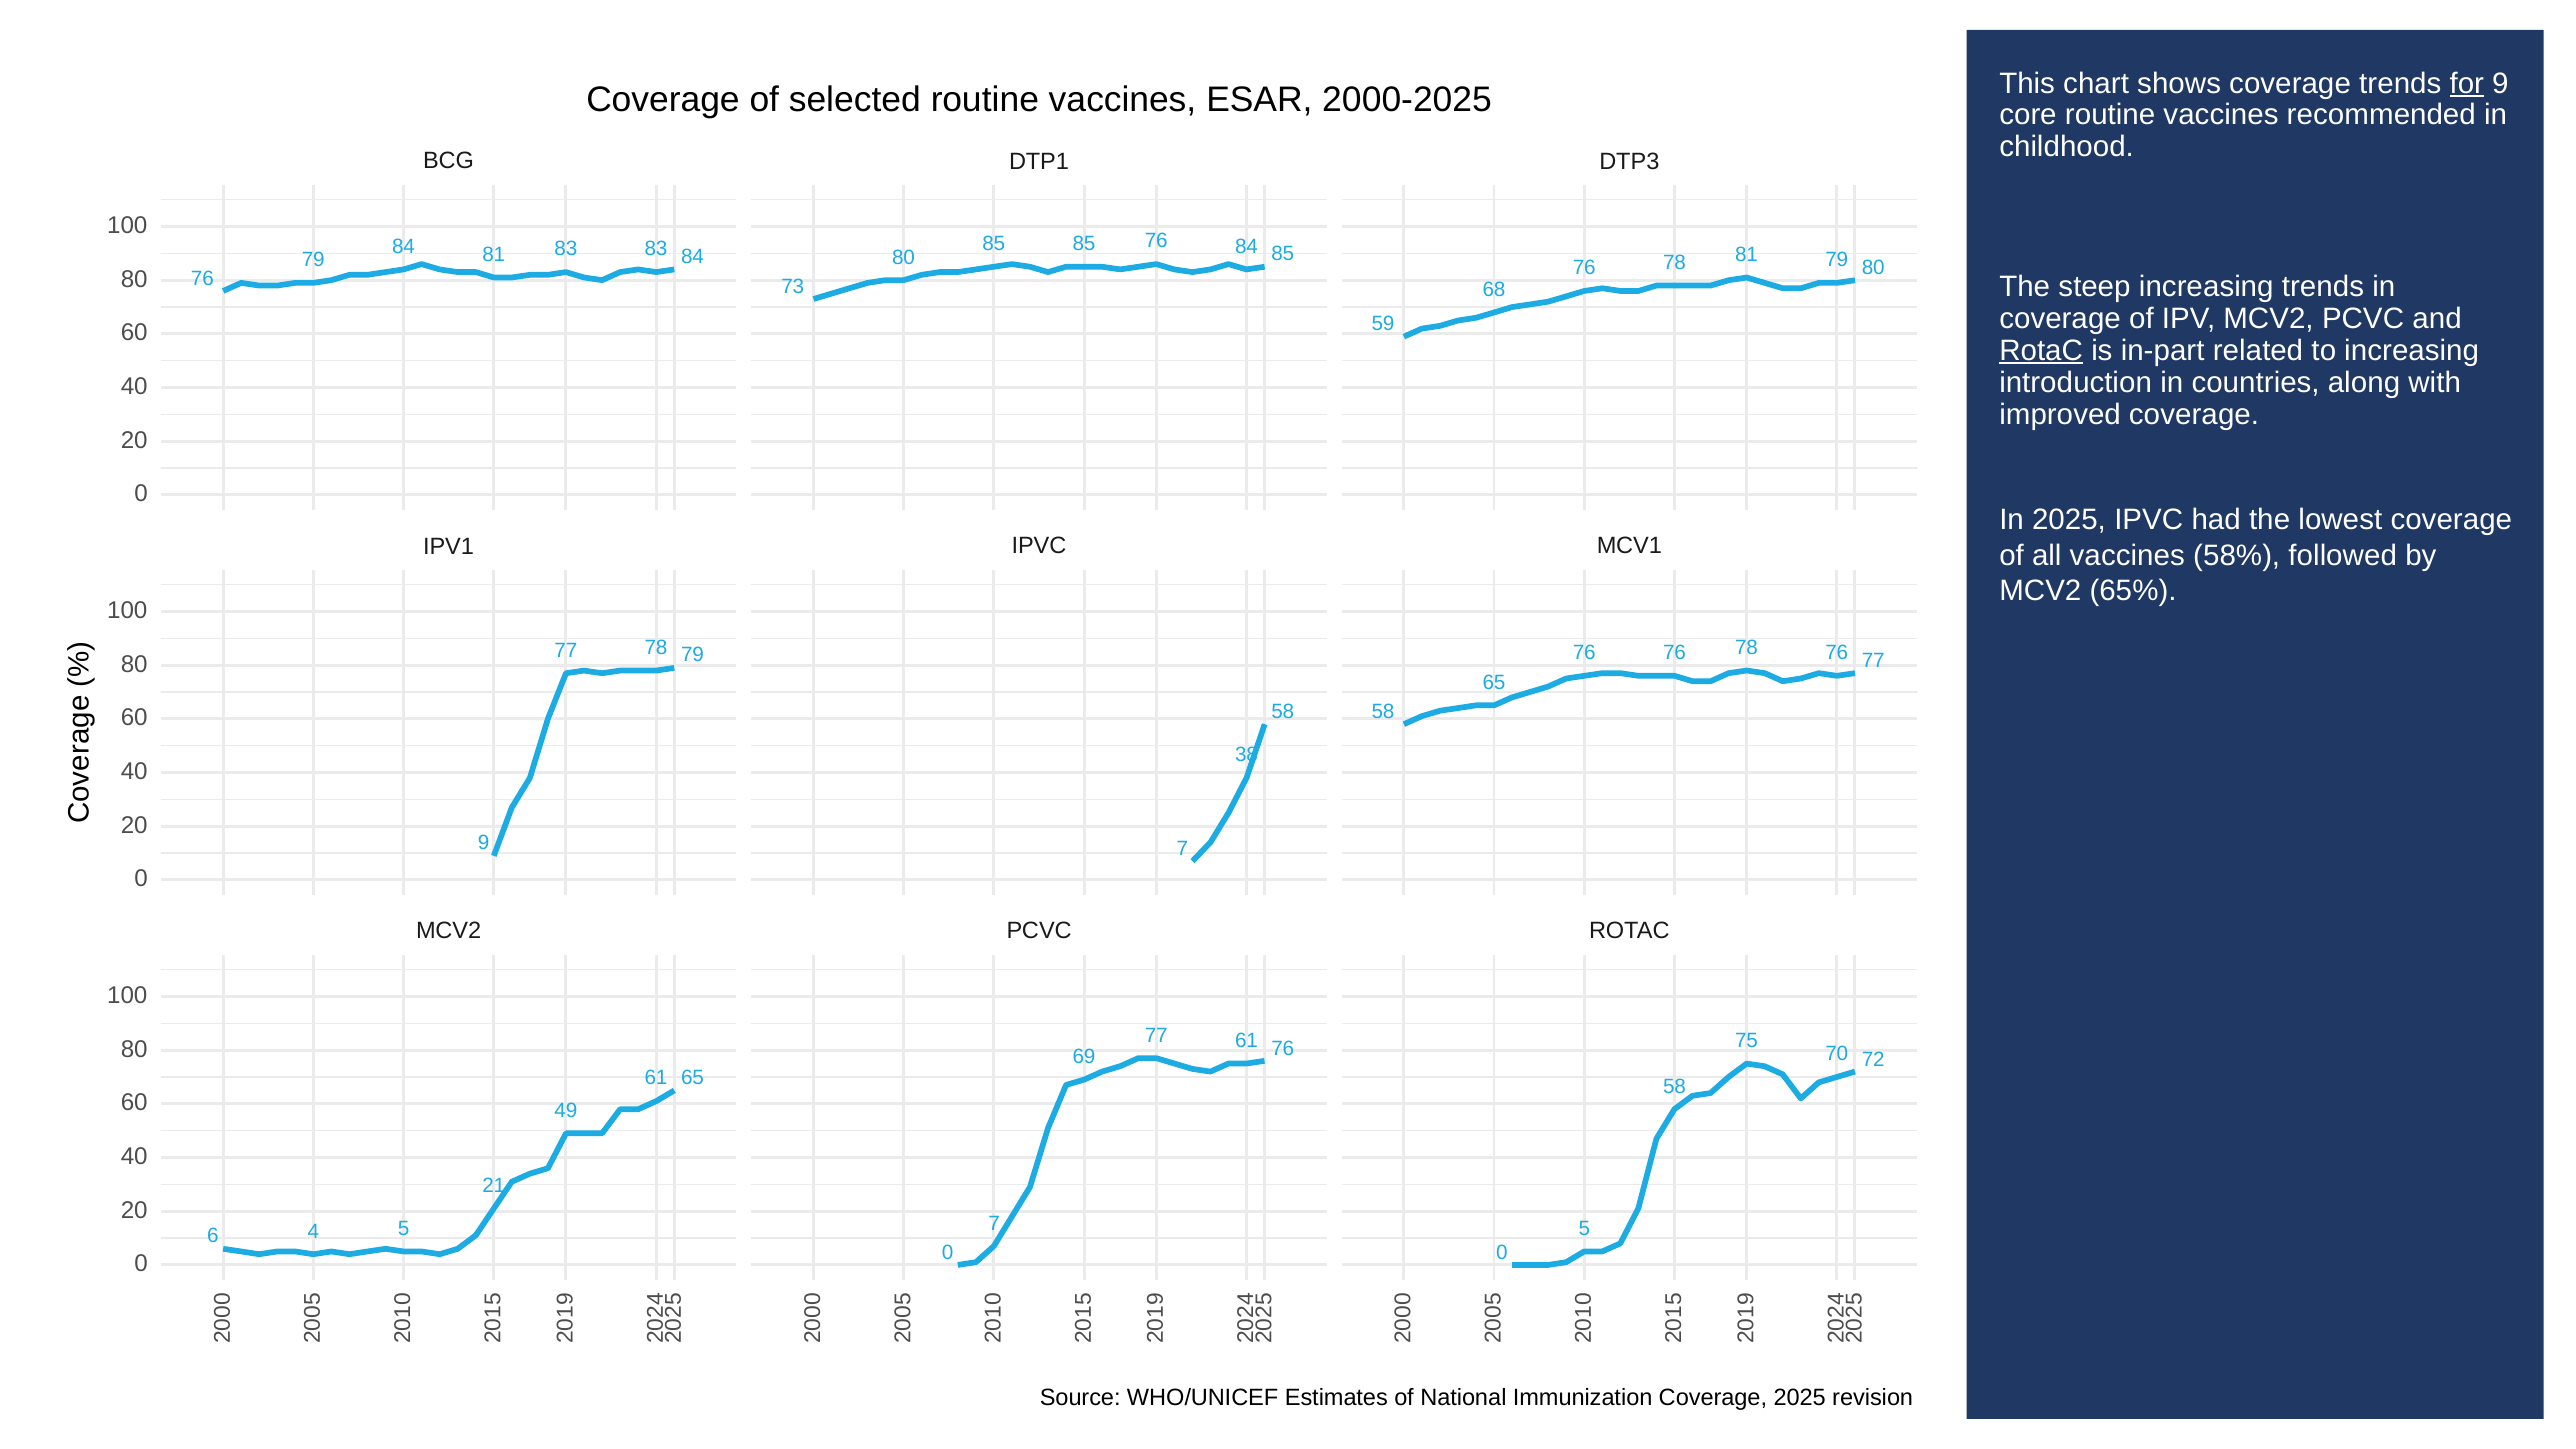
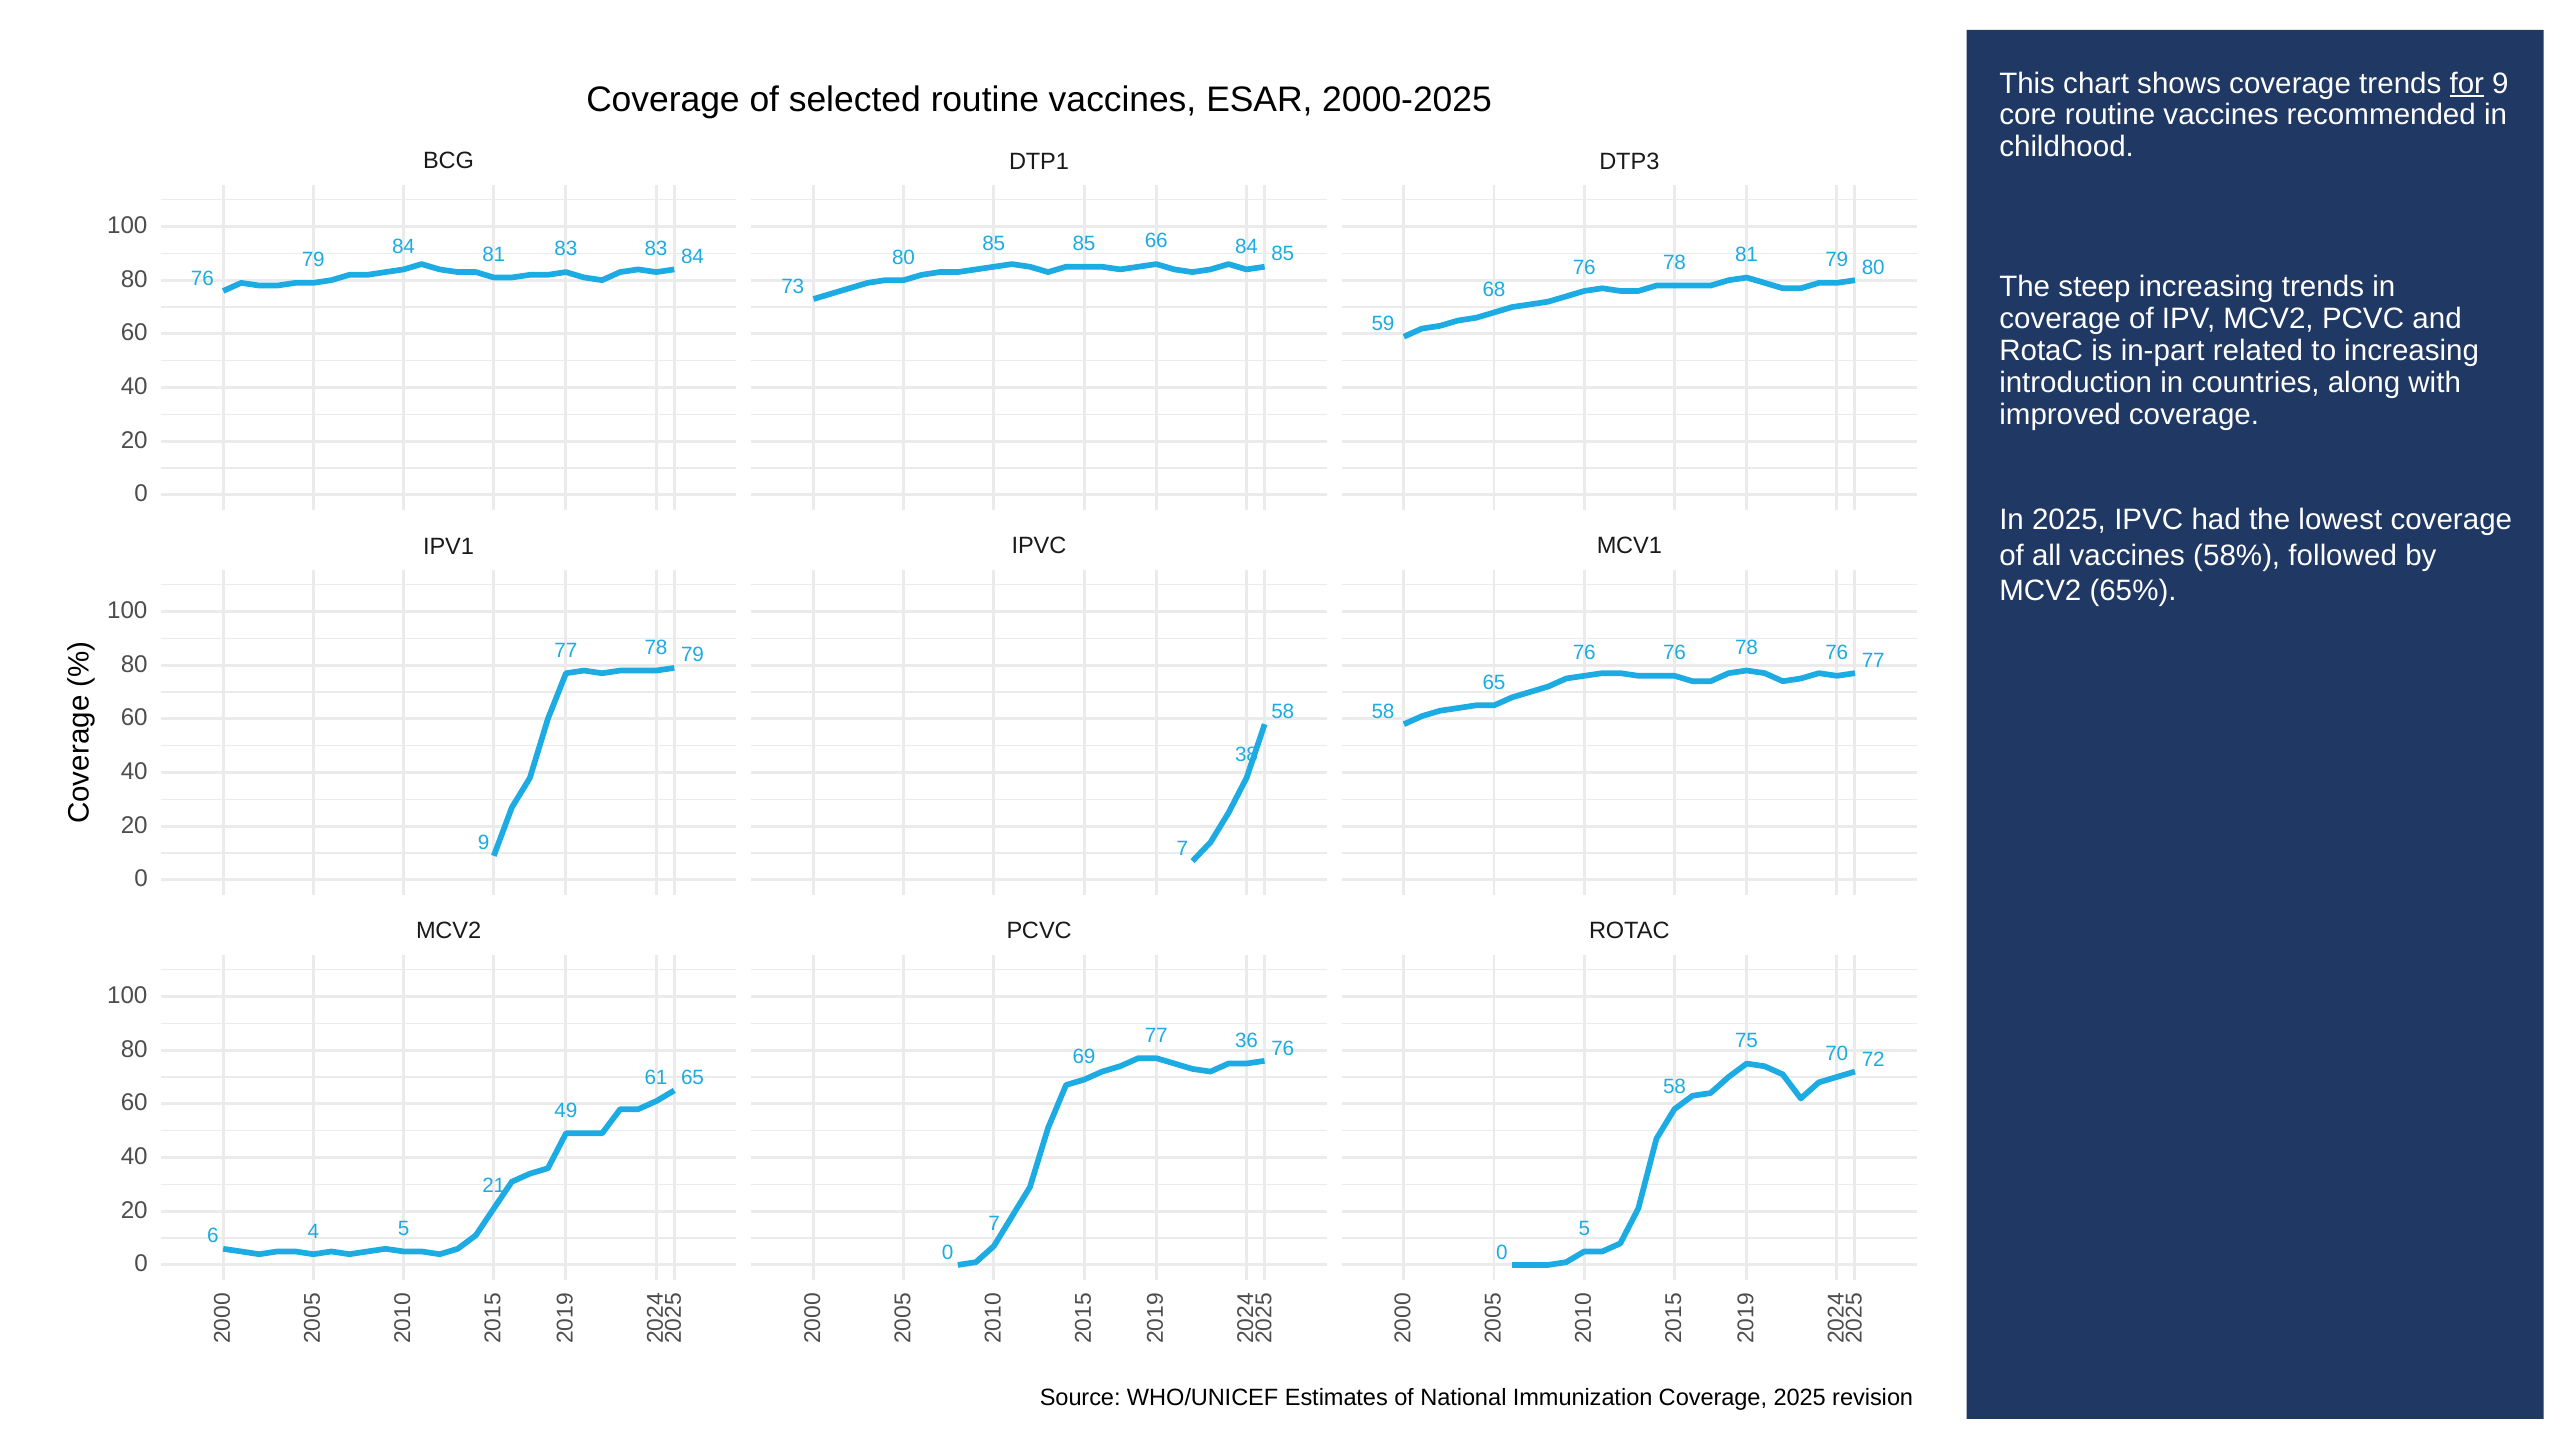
85 76: 76 -> 66
RotaC at (2041, 351) underline: present -> none
77 61: 61 -> 36
